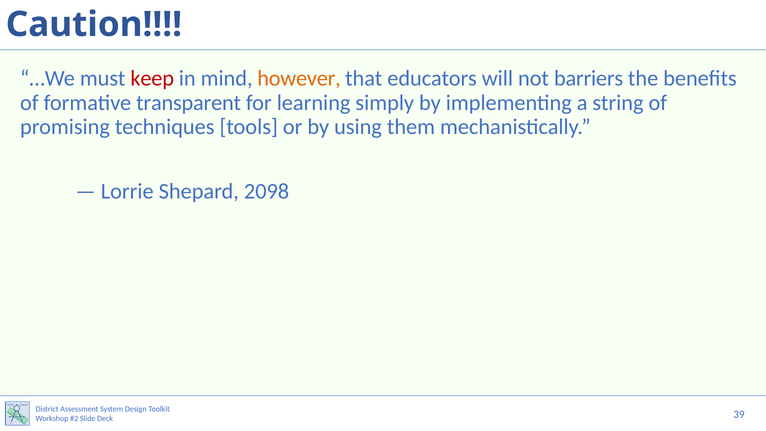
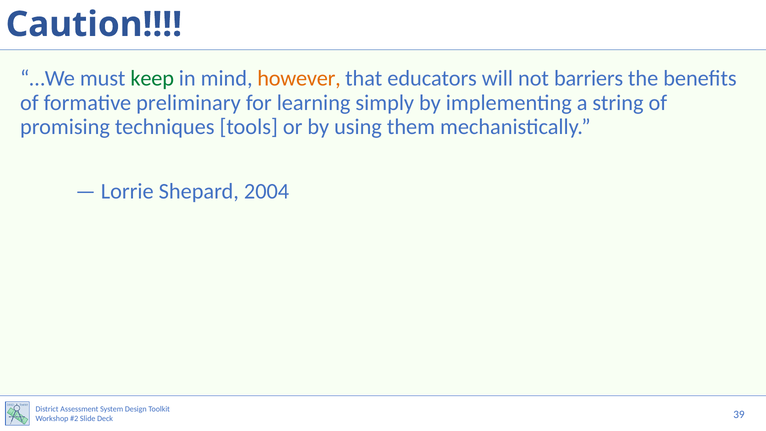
keep colour: red -> green
transparent: transparent -> preliminary
2098: 2098 -> 2004
